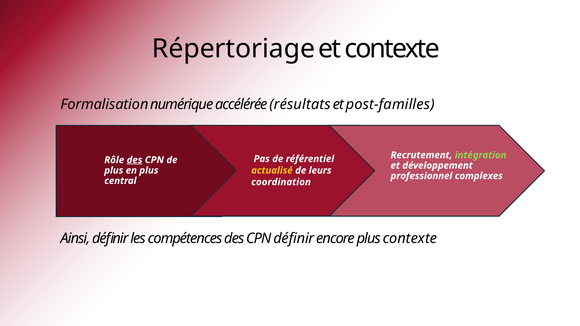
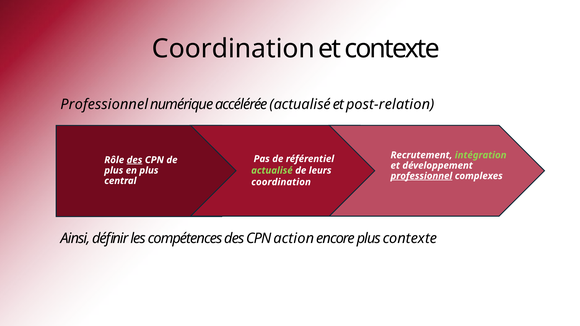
Répertoriage at (234, 49): Répertoriage -> Coordination
Formalisation at (105, 104): Formalisation -> Professionnel
accélérée résultats: résultats -> actualisé
post-familles: post-familles -> post-relation
actualisé at (272, 171) colour: yellow -> light green
professionnel at (421, 176) underline: none -> present
CPN définir: définir -> action
